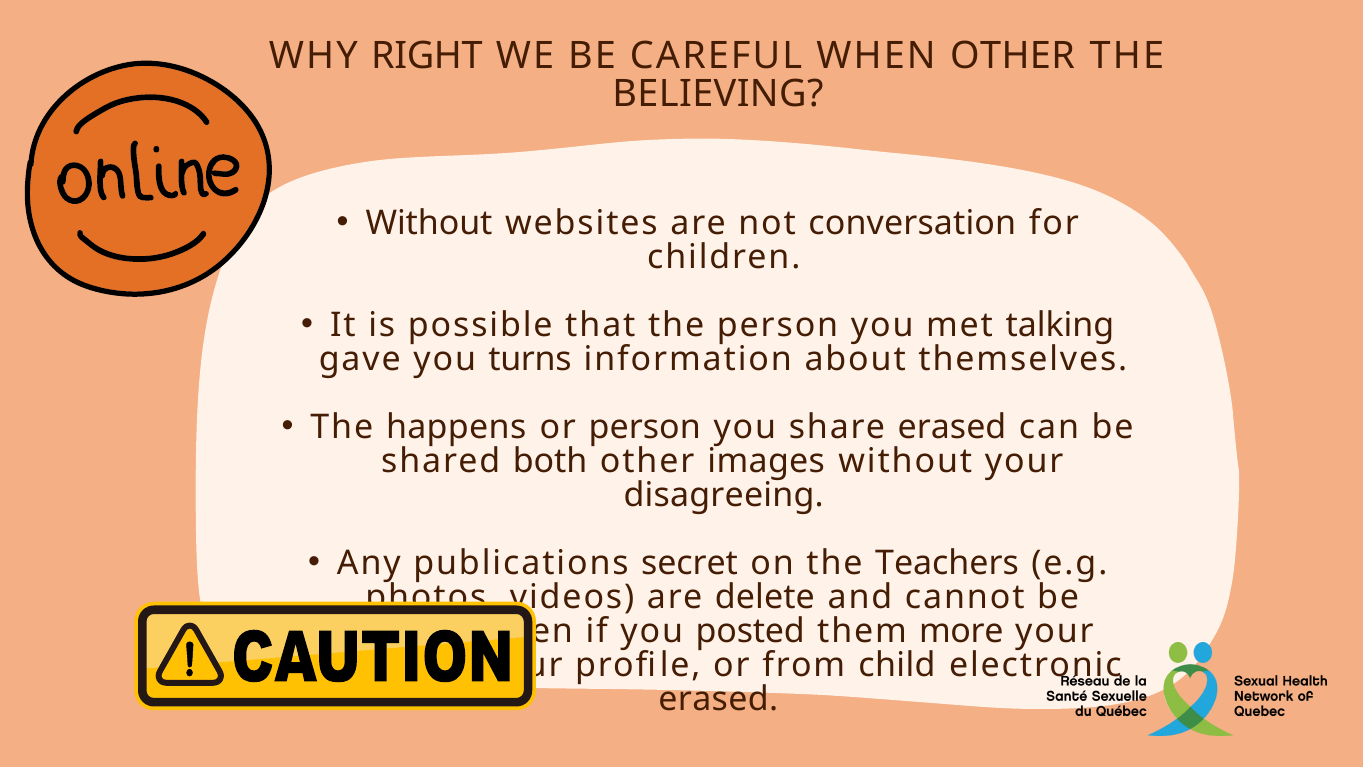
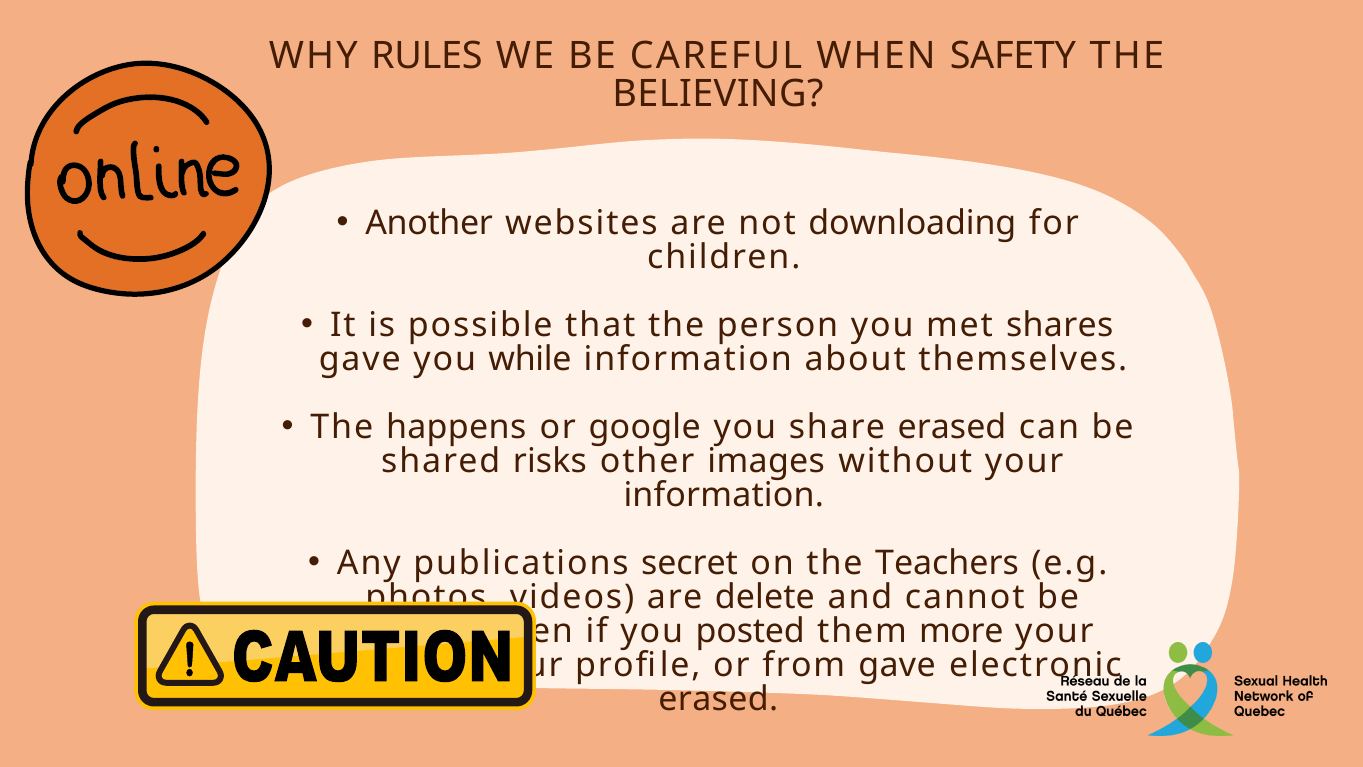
RIGHT: RIGHT -> RULES
WHEN OTHER: OTHER -> SAFETY
Without at (429, 223): Without -> Another
conversation: conversation -> downloading
talking: talking -> shares
turns: turns -> while
or person: person -> google
both: both -> risks
disagreeing at (724, 495): disagreeing -> information
from child: child -> gave
